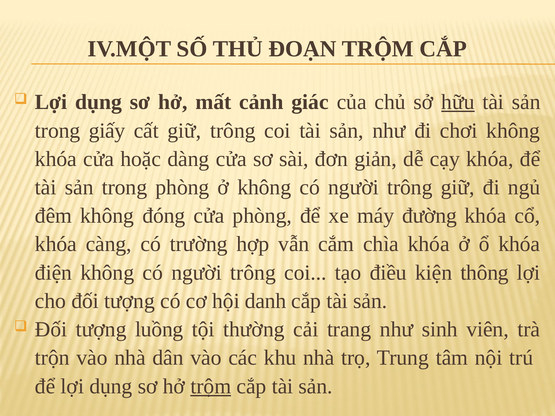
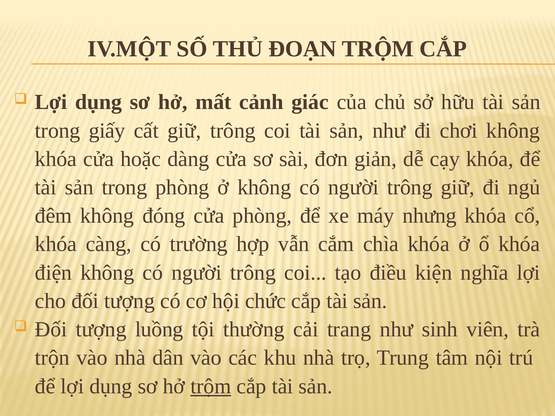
hữu underline: present -> none
đường: đường -> nhưng
thông: thông -> nghĩa
danh: danh -> chức
